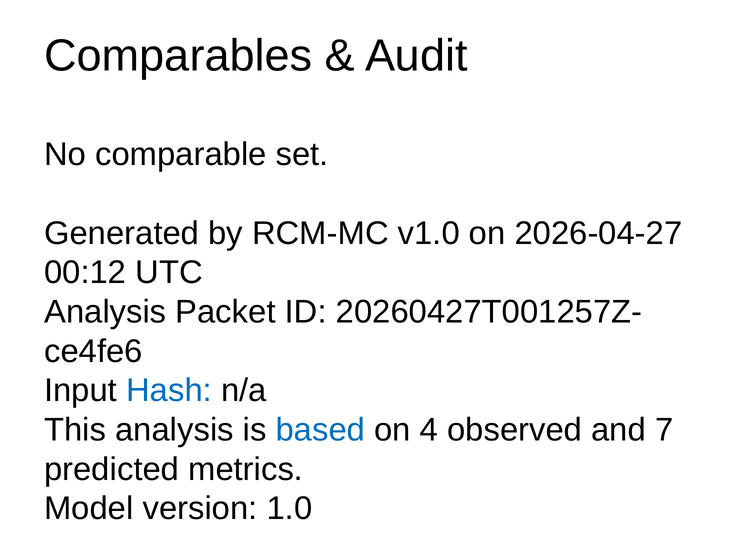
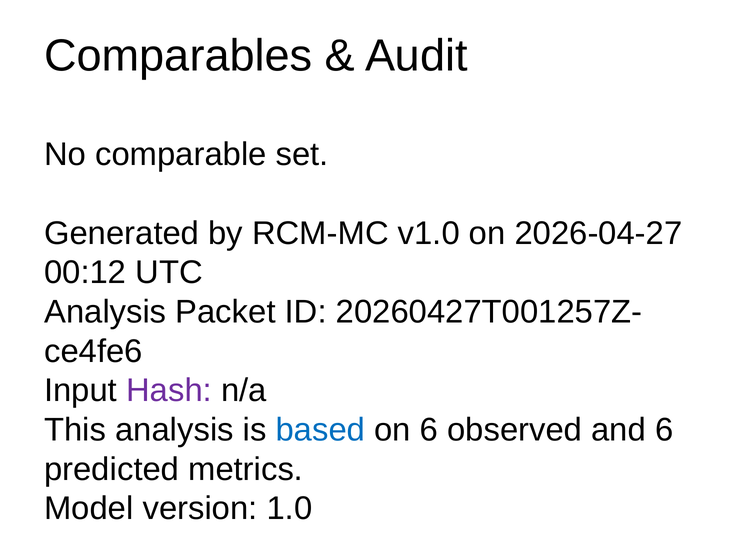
Hash colour: blue -> purple
on 4: 4 -> 6
and 7: 7 -> 6
